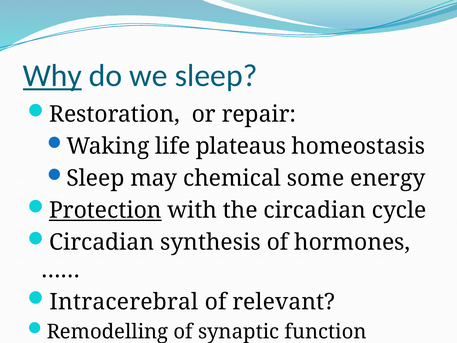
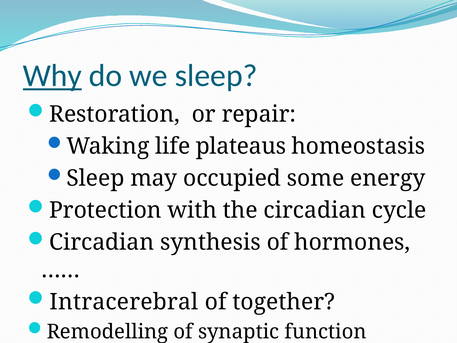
chemical: chemical -> occupied
Protection underline: present -> none
relevant: relevant -> together
